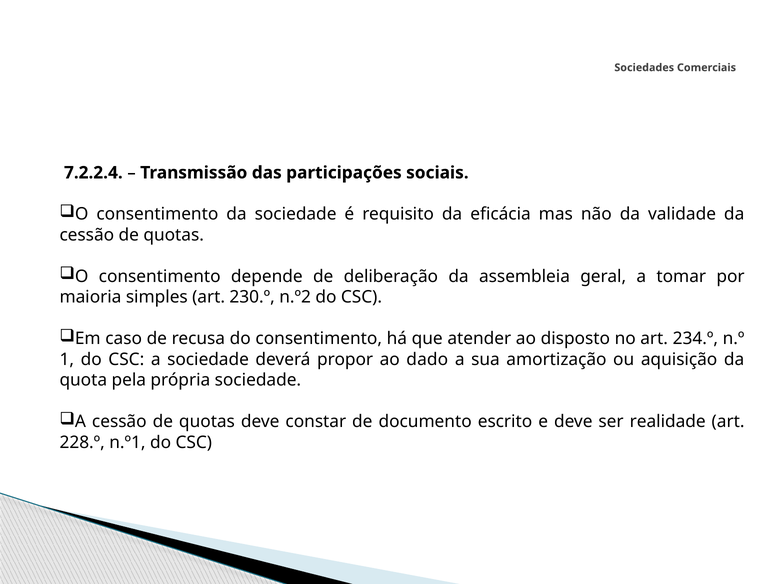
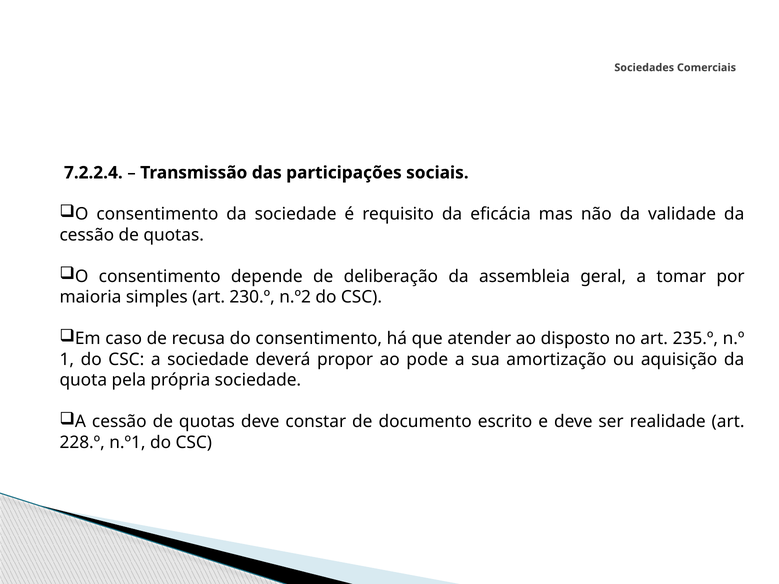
234.º: 234.º -> 235.º
dado: dado -> pode
